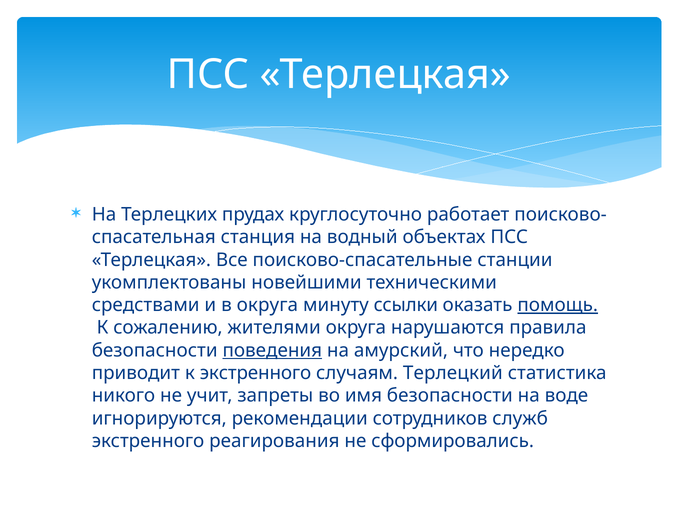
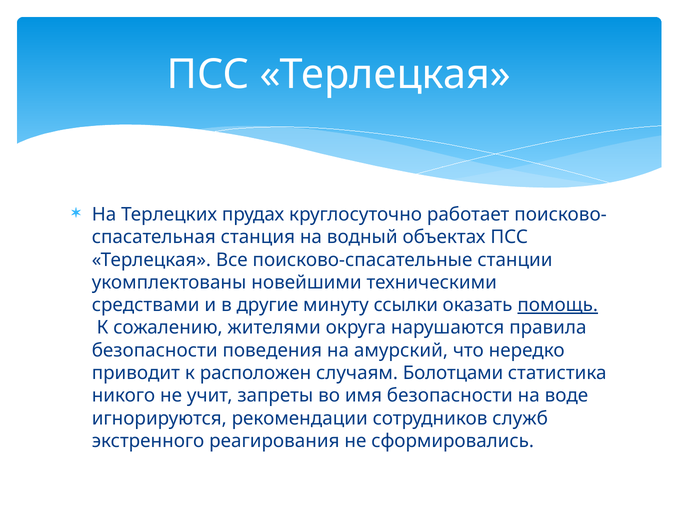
в округа: округа -> другие
поведения underline: present -> none
к экстренного: экстренного -> расположен
Терлецкий: Терлецкий -> Болотцами
